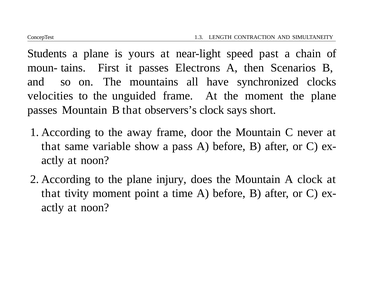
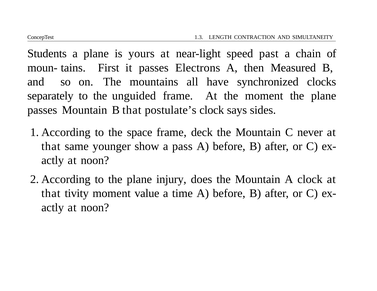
Scenarios: Scenarios -> Measured
velocities: velocities -> separately
observers’s: observers’s -> postulate’s
short: short -> sides
away: away -> space
door: door -> deck
variable: variable -> younger
point: point -> value
